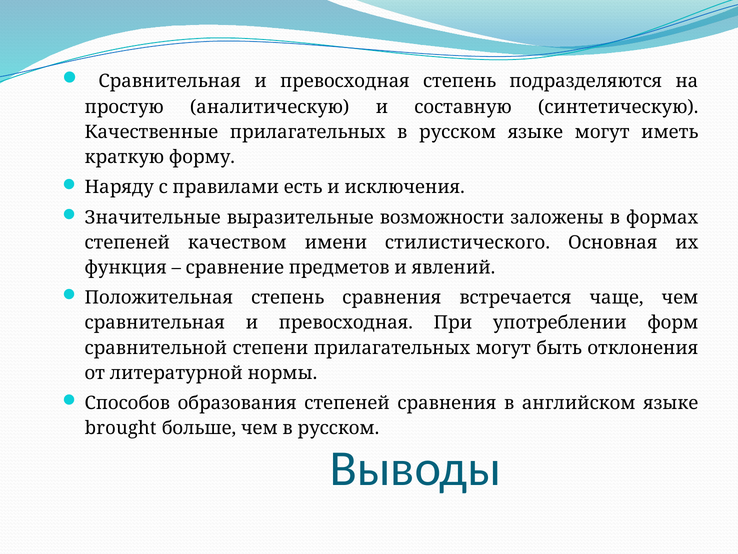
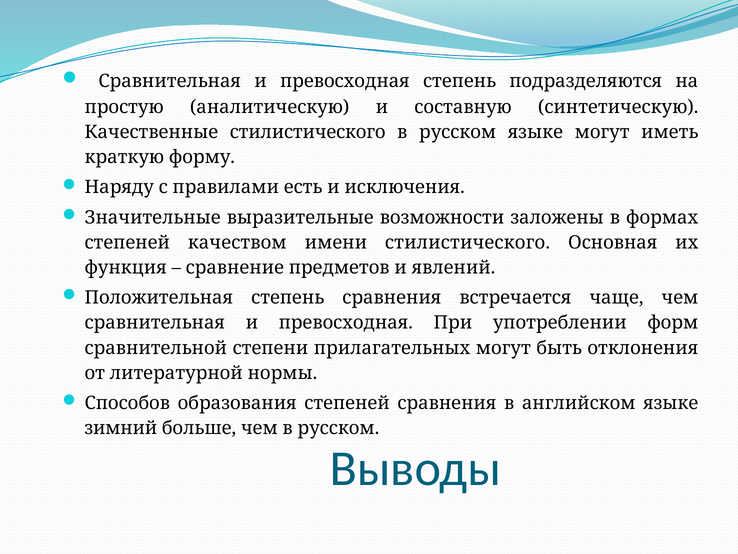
Качественные прилагательных: прилагательных -> стилистического
brought: brought -> зимний
